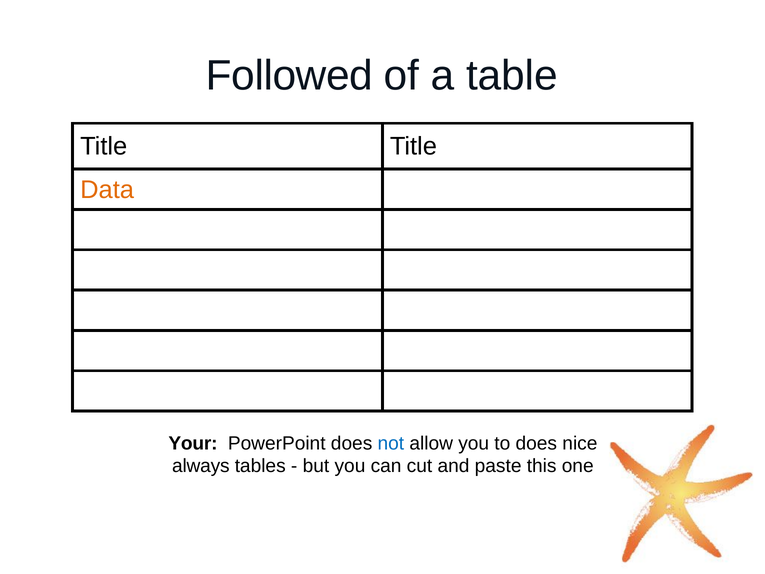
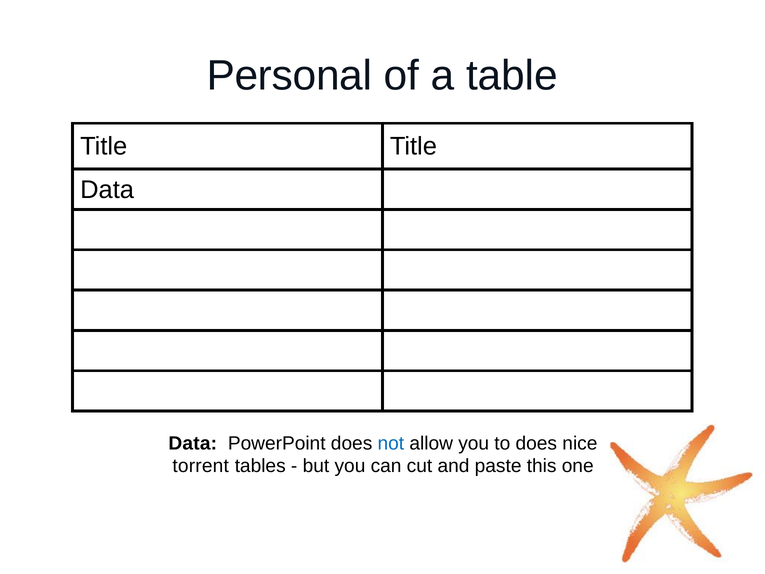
Followed: Followed -> Personal
Data at (107, 190) colour: orange -> black
Your at (193, 443): Your -> Data
always: always -> torrent
